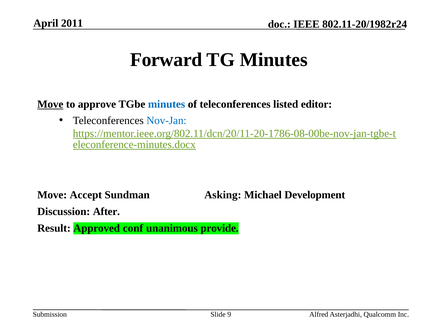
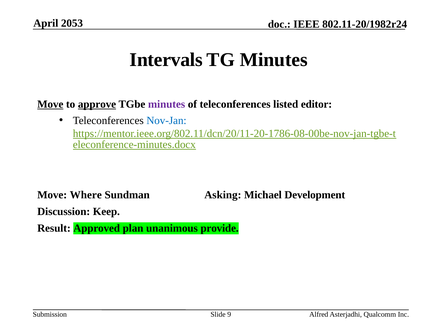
2011: 2011 -> 2053
Forward: Forward -> Intervals
approve underline: none -> present
minutes at (167, 104) colour: blue -> purple
Accept: Accept -> Where
After: After -> Keep
conf: conf -> plan
